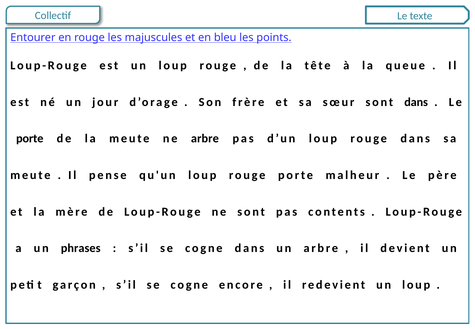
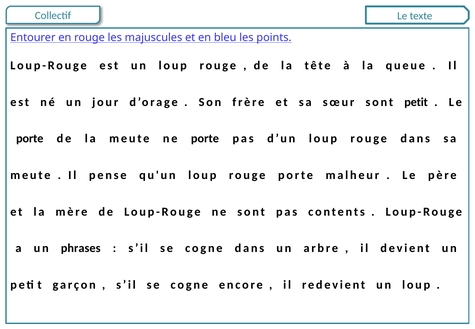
sont dans: dans -> petit
ne arbre: arbre -> porte
